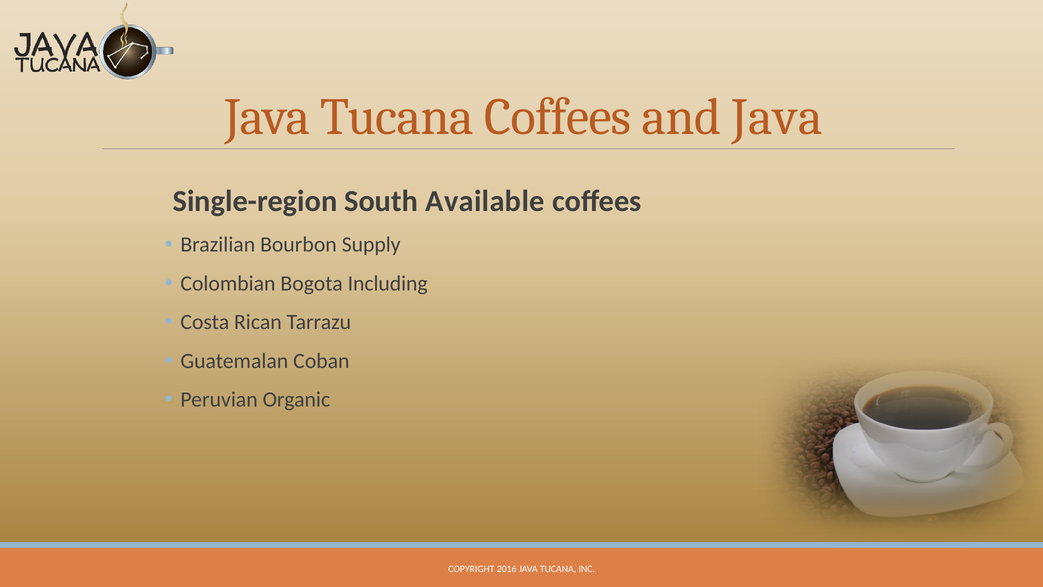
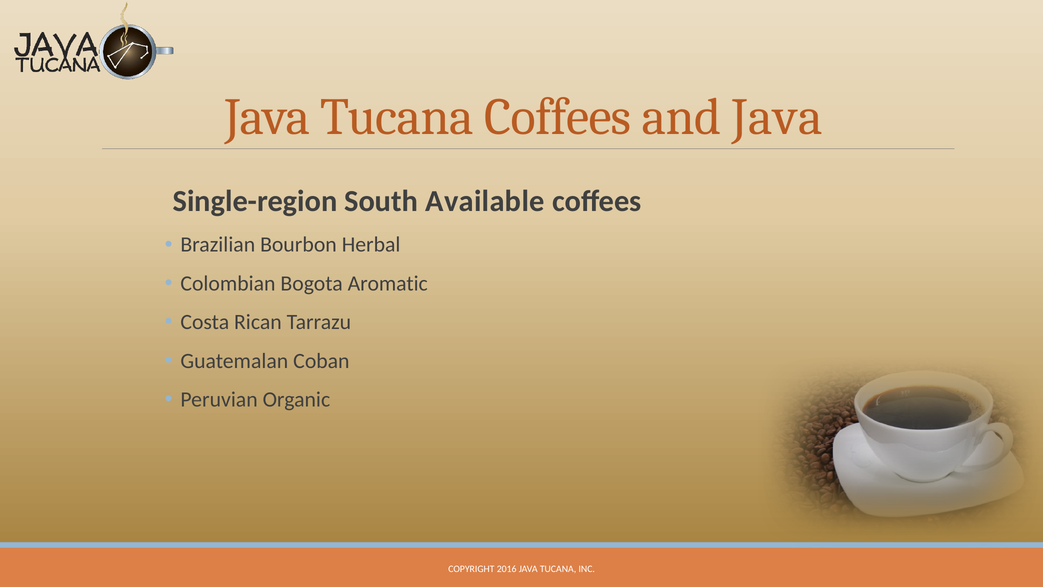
Supply: Supply -> Herbal
Including: Including -> Aromatic
